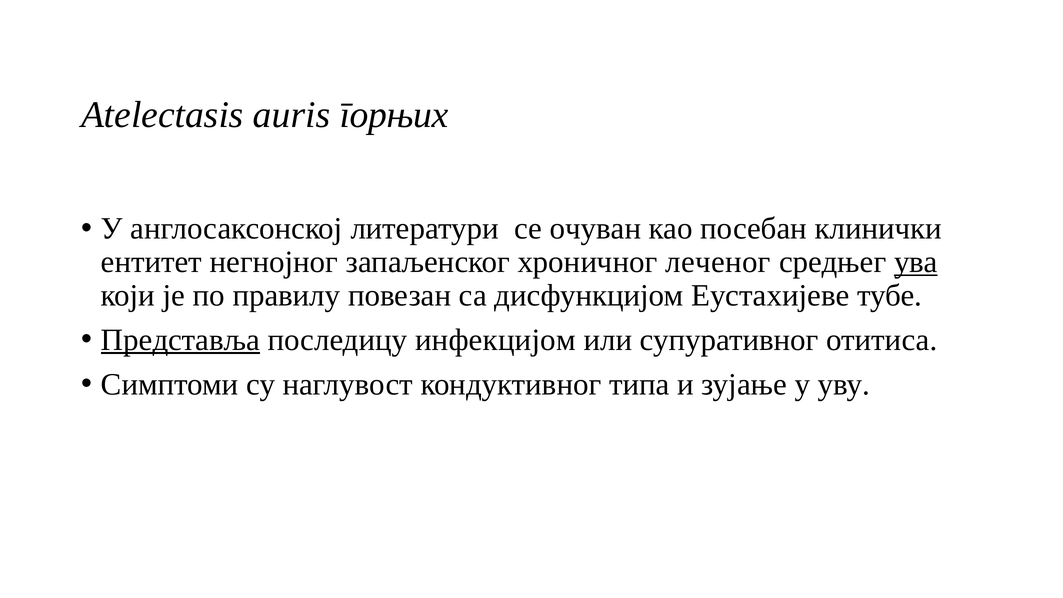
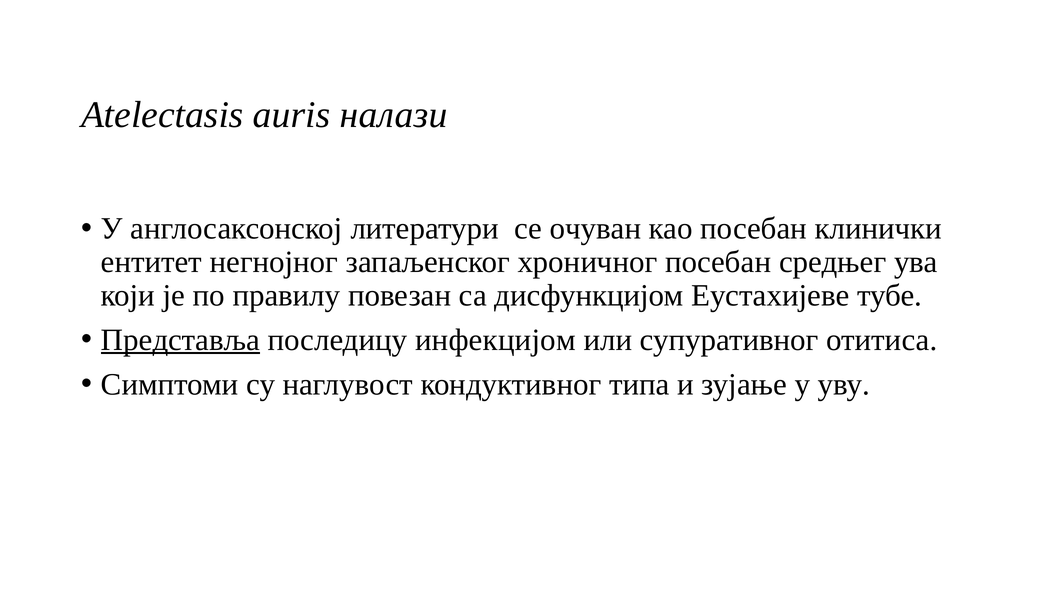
горњих: горњих -> налази
хроничног леченог: леченог -> посебан
ува underline: present -> none
